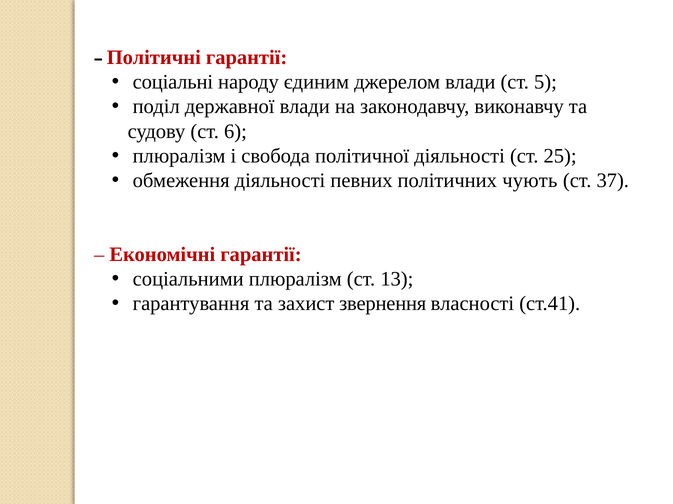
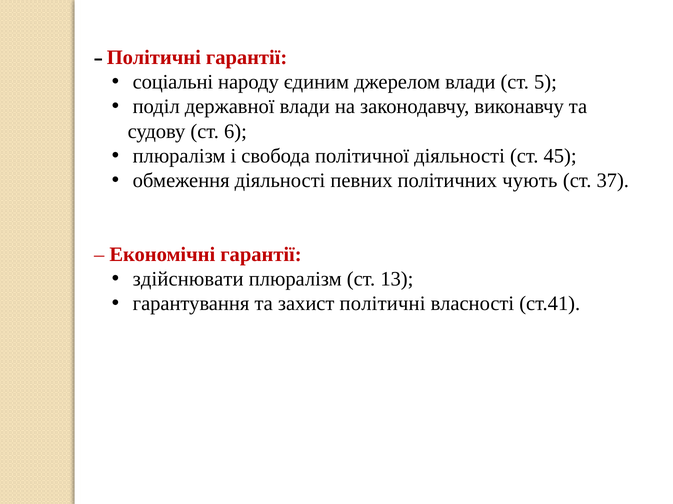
25: 25 -> 45
соціальними: соціальними -> здійснювати
захист звернення: звернення -> політичні
